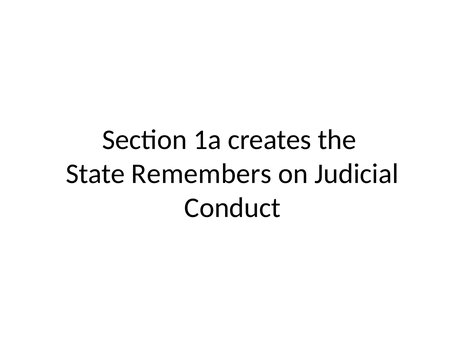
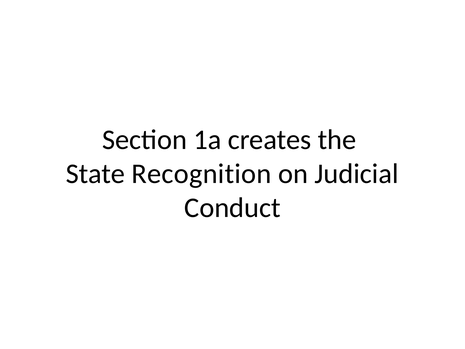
Remembers: Remembers -> Recognition
